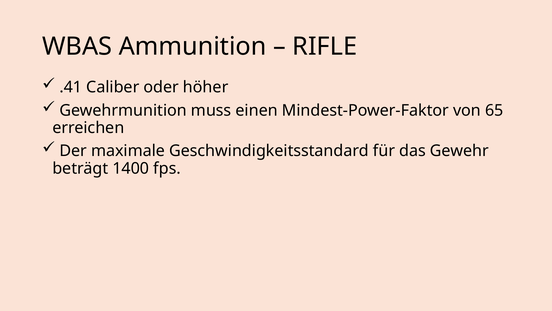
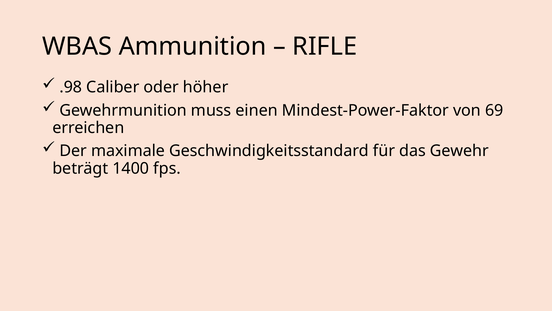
.41: .41 -> .98
65: 65 -> 69
